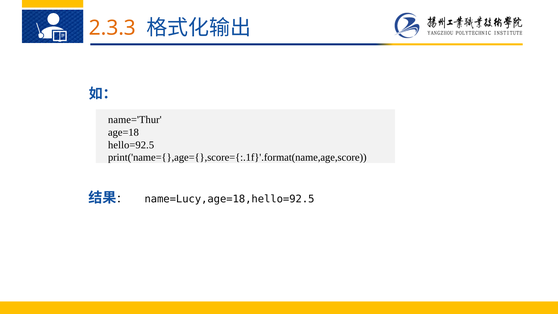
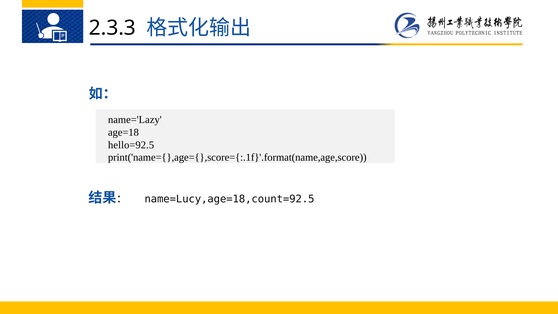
2.3.3 colour: orange -> black
name='Thur: name='Thur -> name='Lazy
name=Lucy,age=18,hello=92.5: name=Lucy,age=18,hello=92.5 -> name=Lucy,age=18,count=92.5
